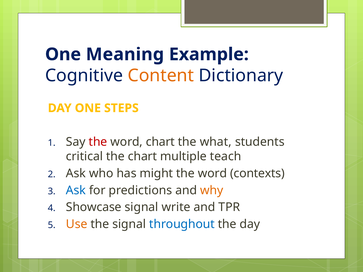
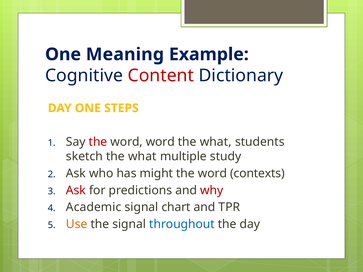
Content colour: orange -> red
word chart: chart -> word
critical: critical -> sketch
chart at (142, 157): chart -> what
teach: teach -> study
Ask at (76, 190) colour: blue -> red
why colour: orange -> red
Showcase: Showcase -> Academic
write: write -> chart
